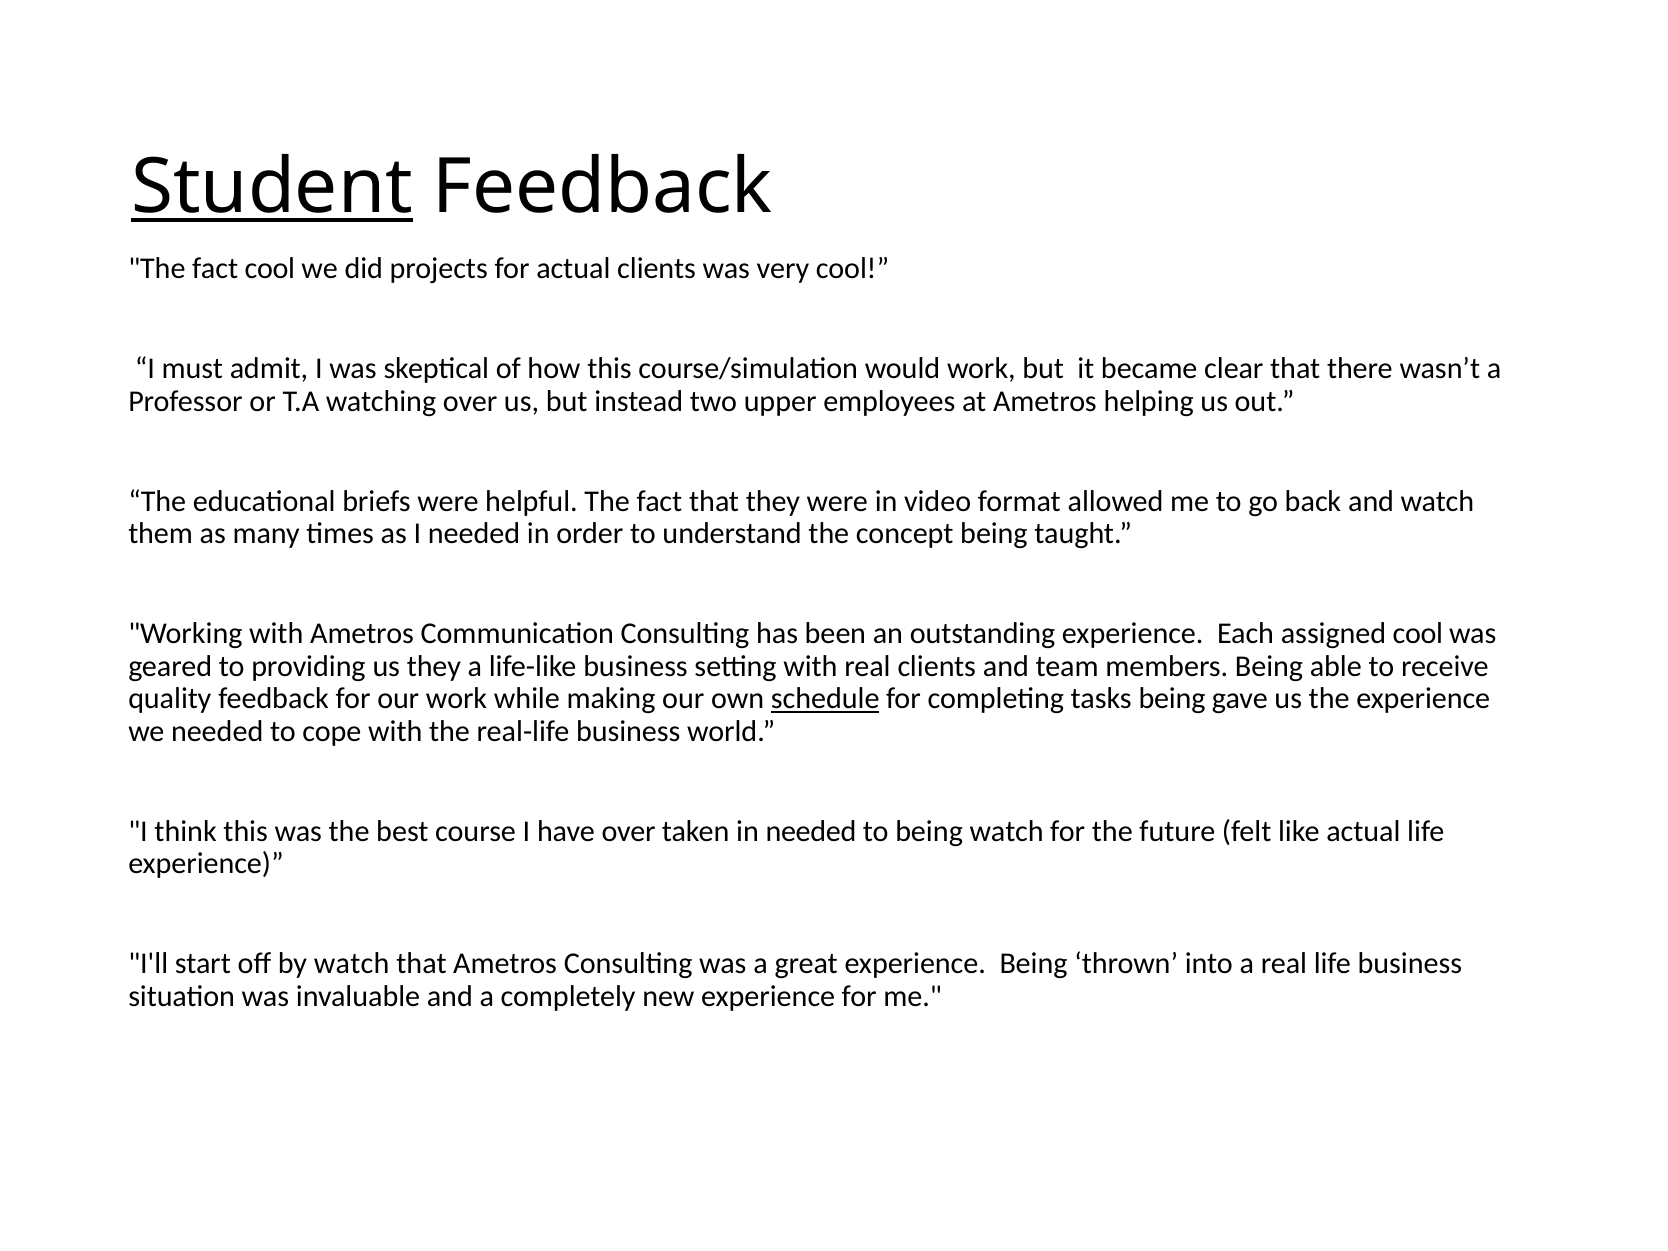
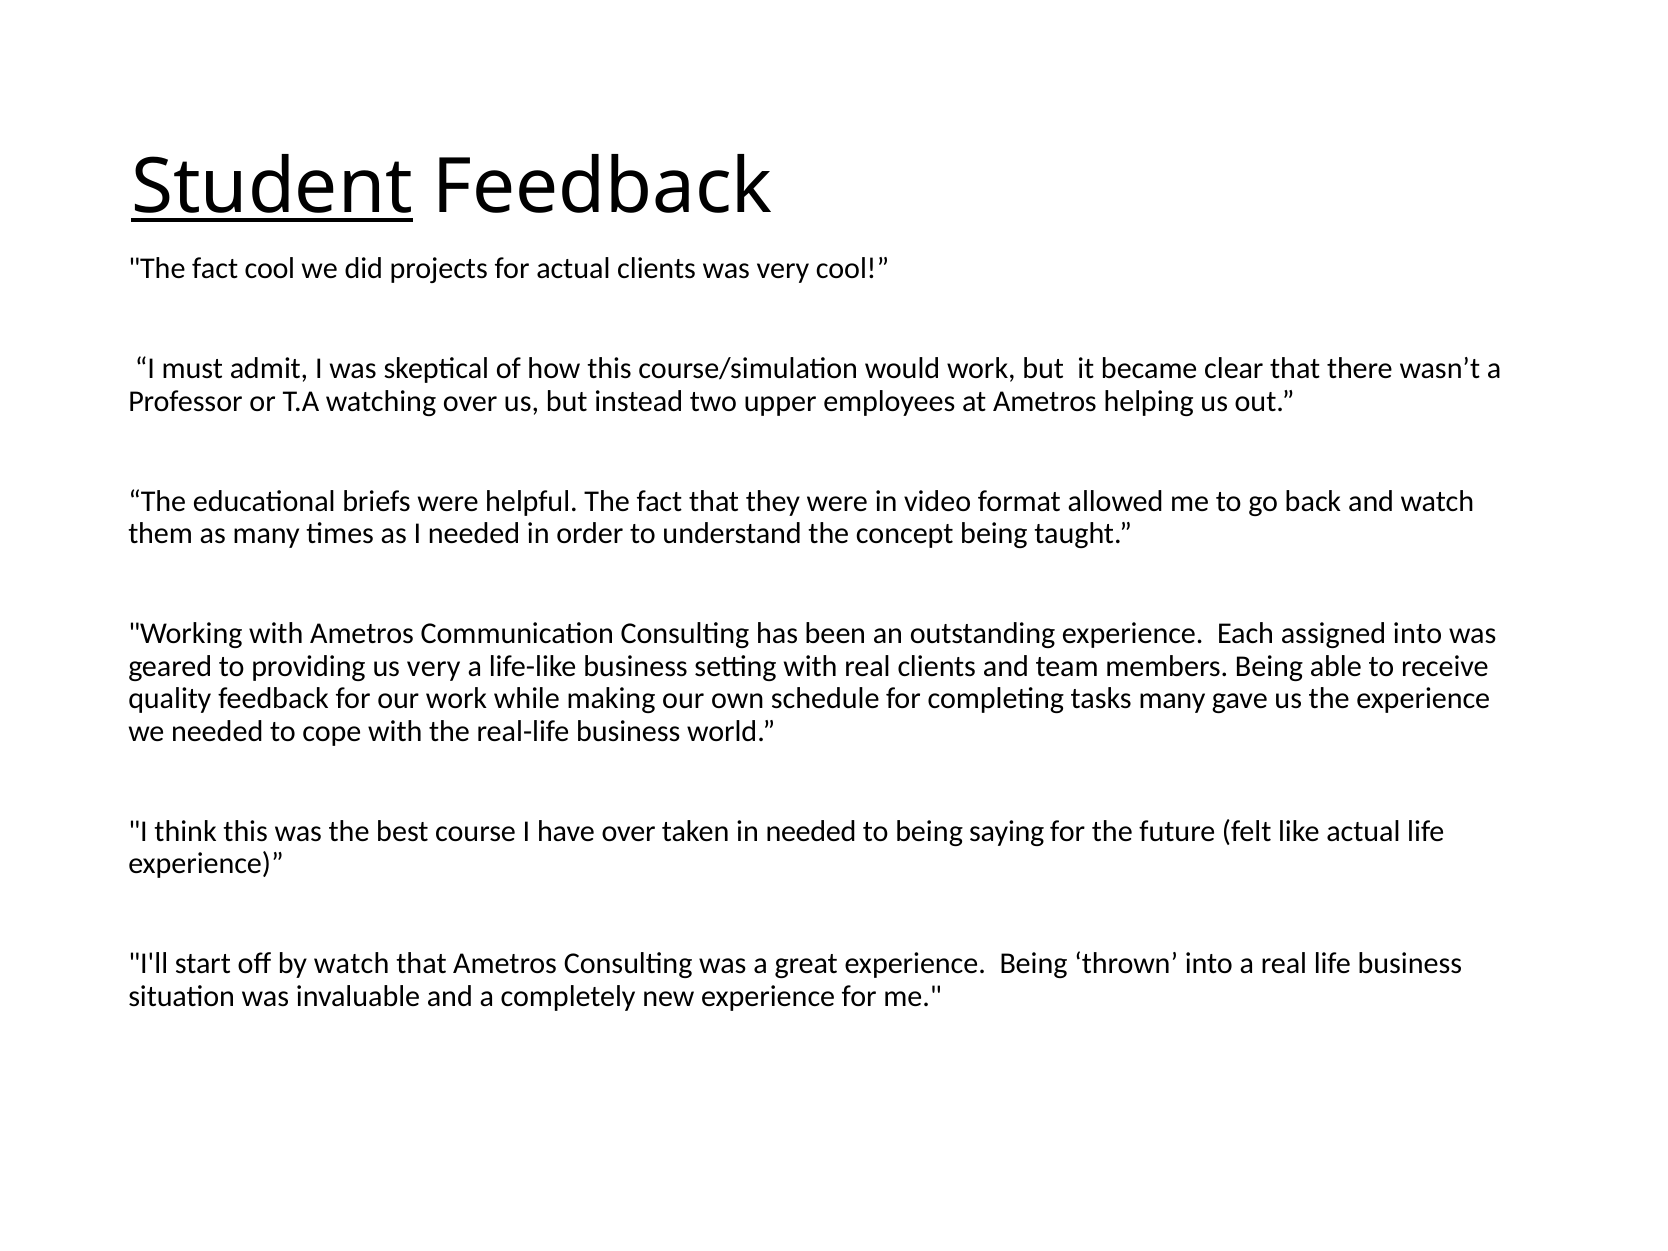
assigned cool: cool -> into
us they: they -> very
schedule underline: present -> none
tasks being: being -> many
being watch: watch -> saying
